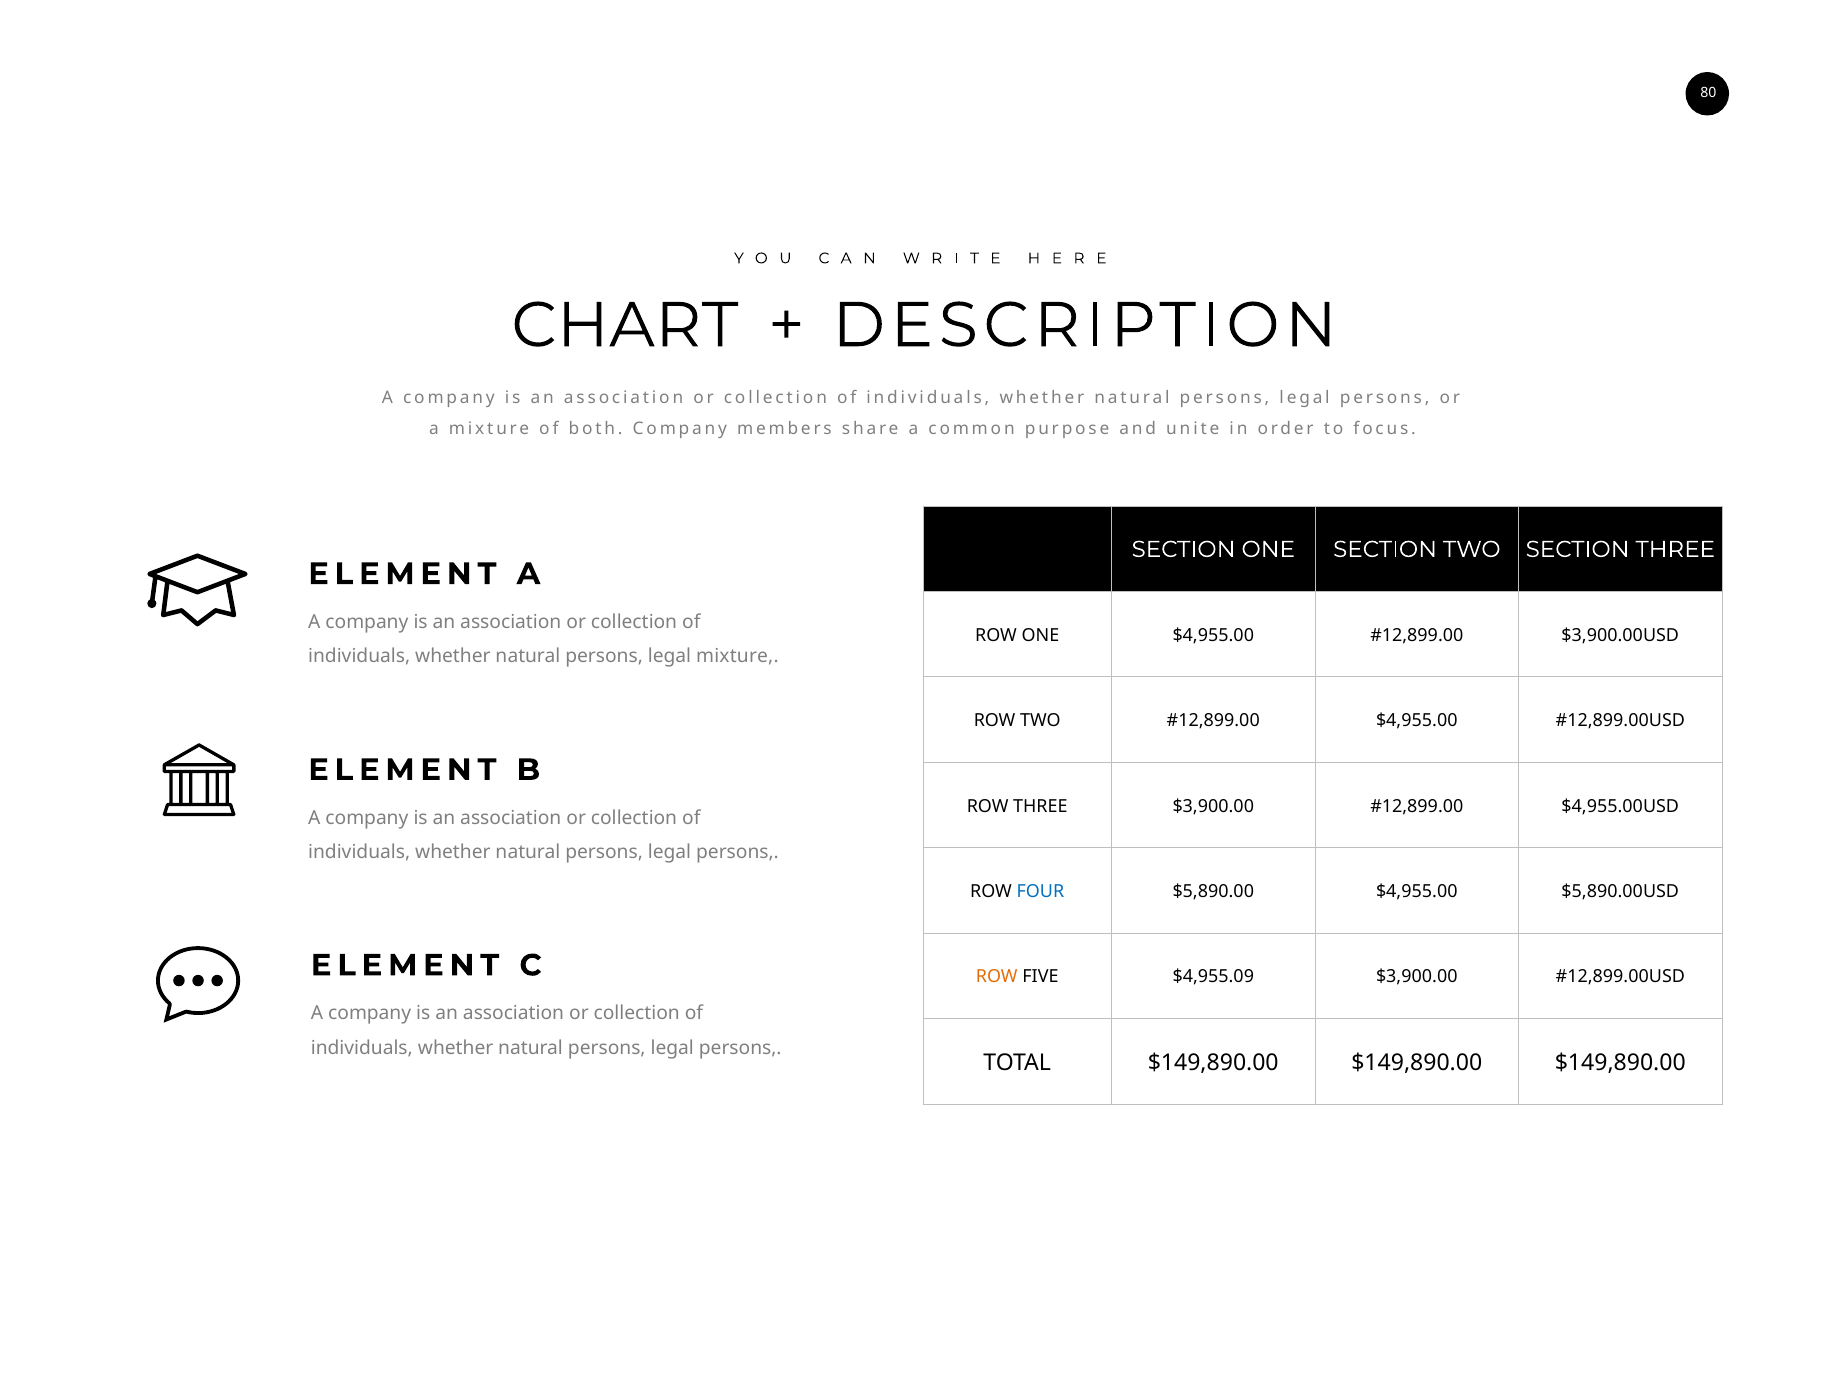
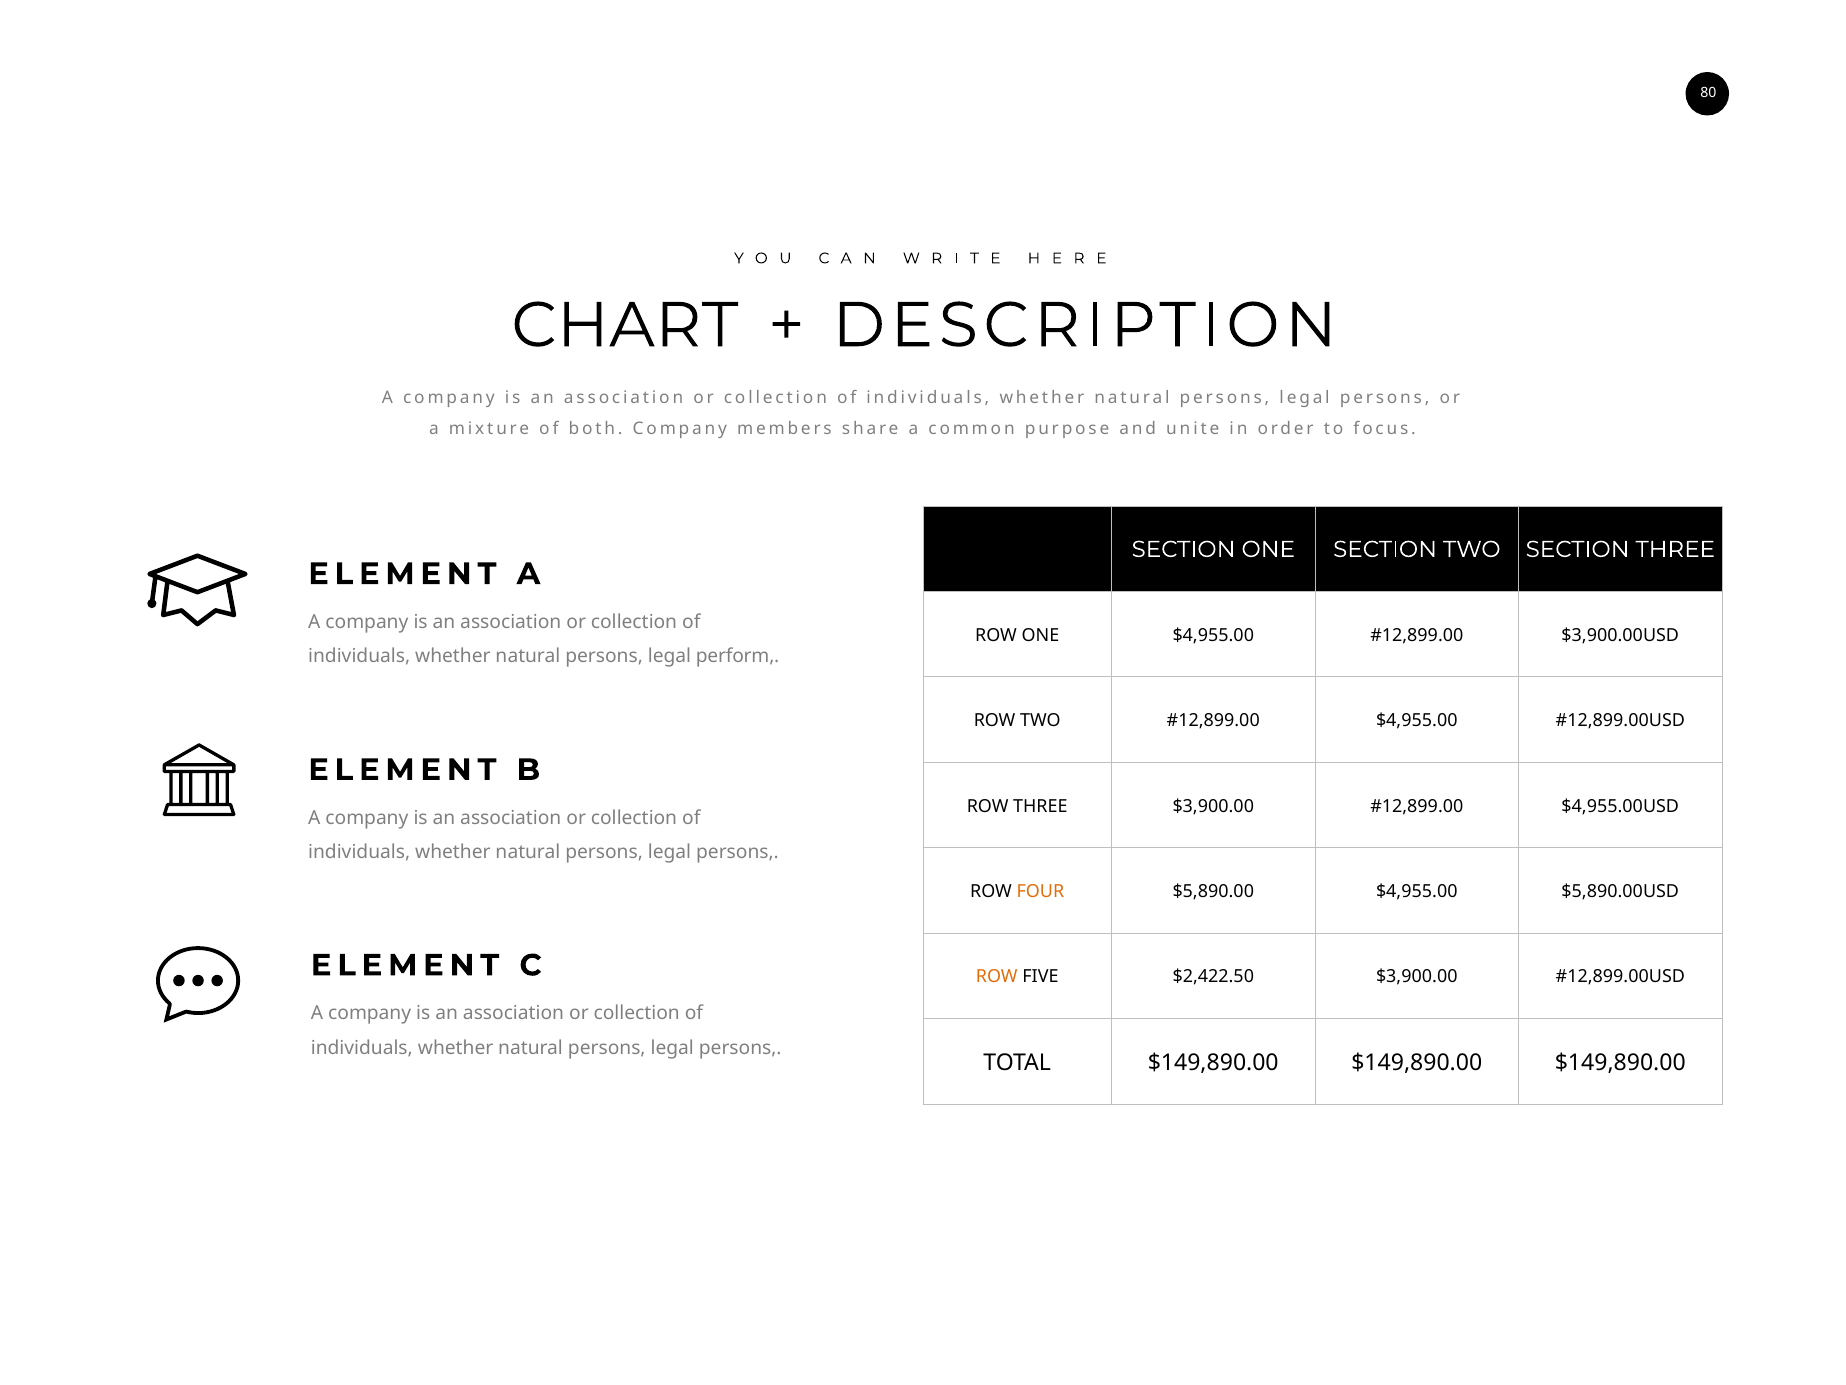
legal mixture: mixture -> perform
FOUR colour: blue -> orange
$4,955.09: $4,955.09 -> $2,422.50
